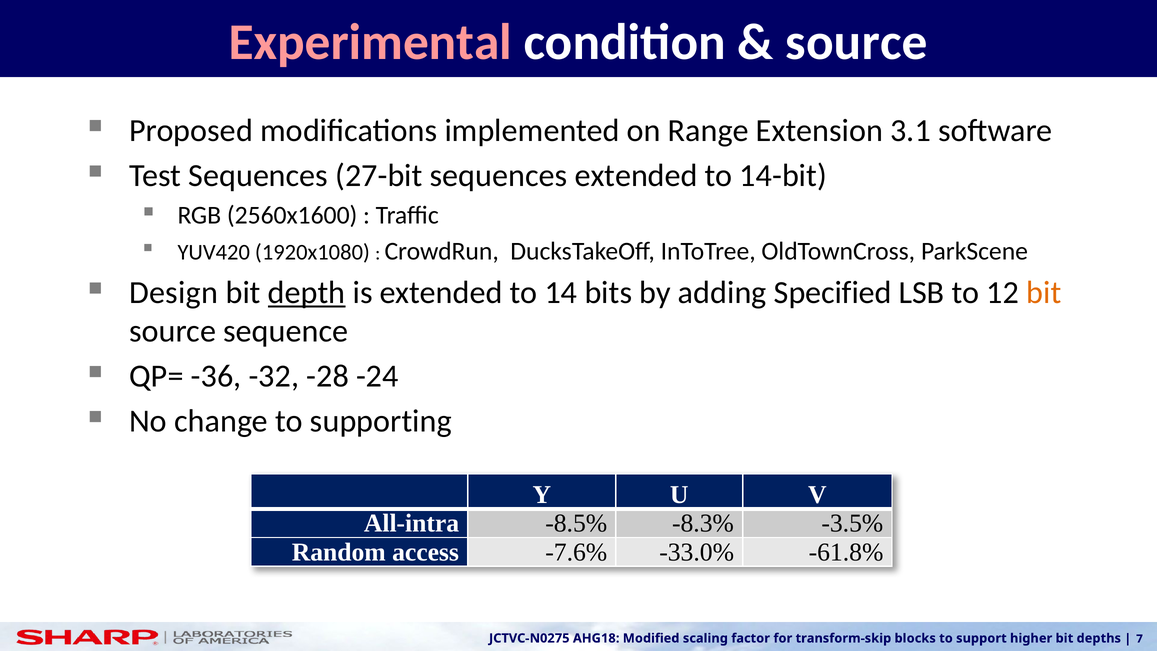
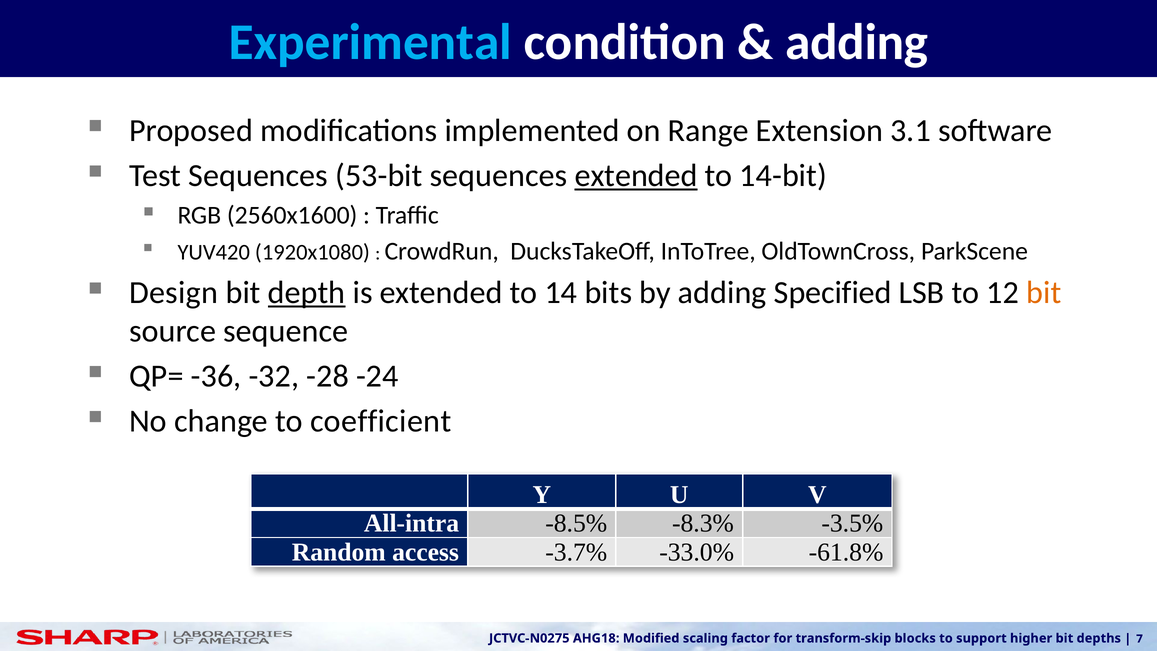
Experimental colour: pink -> light blue
source at (857, 42): source -> adding
27-bit: 27-bit -> 53-bit
extended at (636, 176) underline: none -> present
supporting: supporting -> coefficient
-7.6%: -7.6% -> -3.7%
